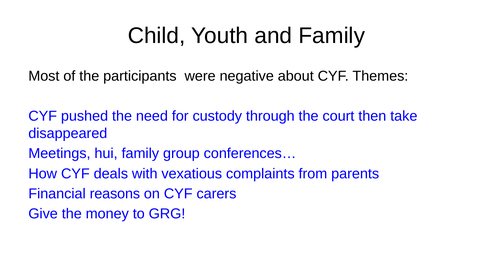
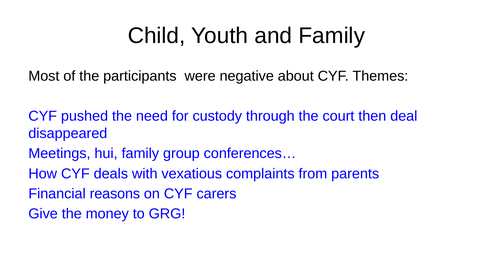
take: take -> deal
